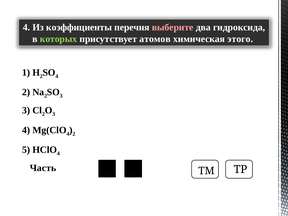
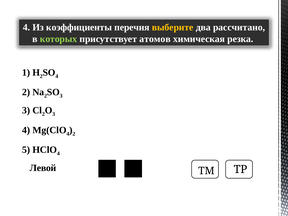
выберите colour: pink -> yellow
гидроксида: гидроксида -> рассчитано
этого: этого -> резка
Часть: Часть -> Левой
